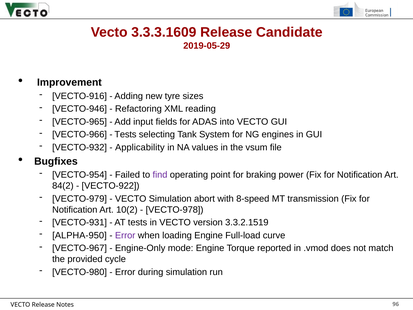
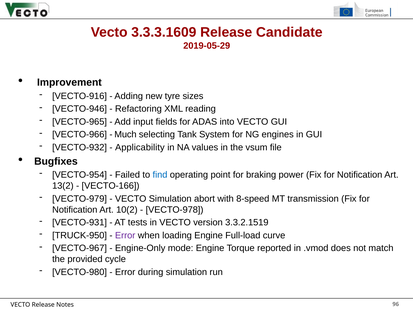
Tests at (125, 134): Tests -> Much
find colour: purple -> blue
84(2: 84(2 -> 13(2
VECTO-922: VECTO-922 -> VECTO-166
ALPHA-950: ALPHA-950 -> TRUCK-950
